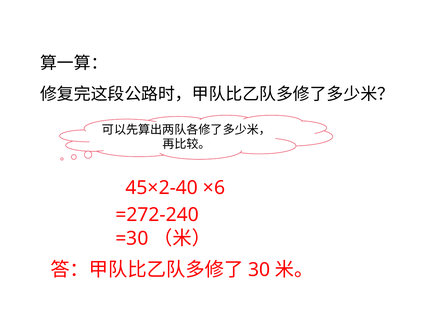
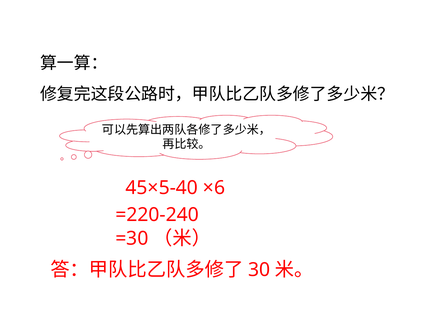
45×2-40: 45×2-40 -> 45×5-40
=272-240: =272-240 -> =220-240
